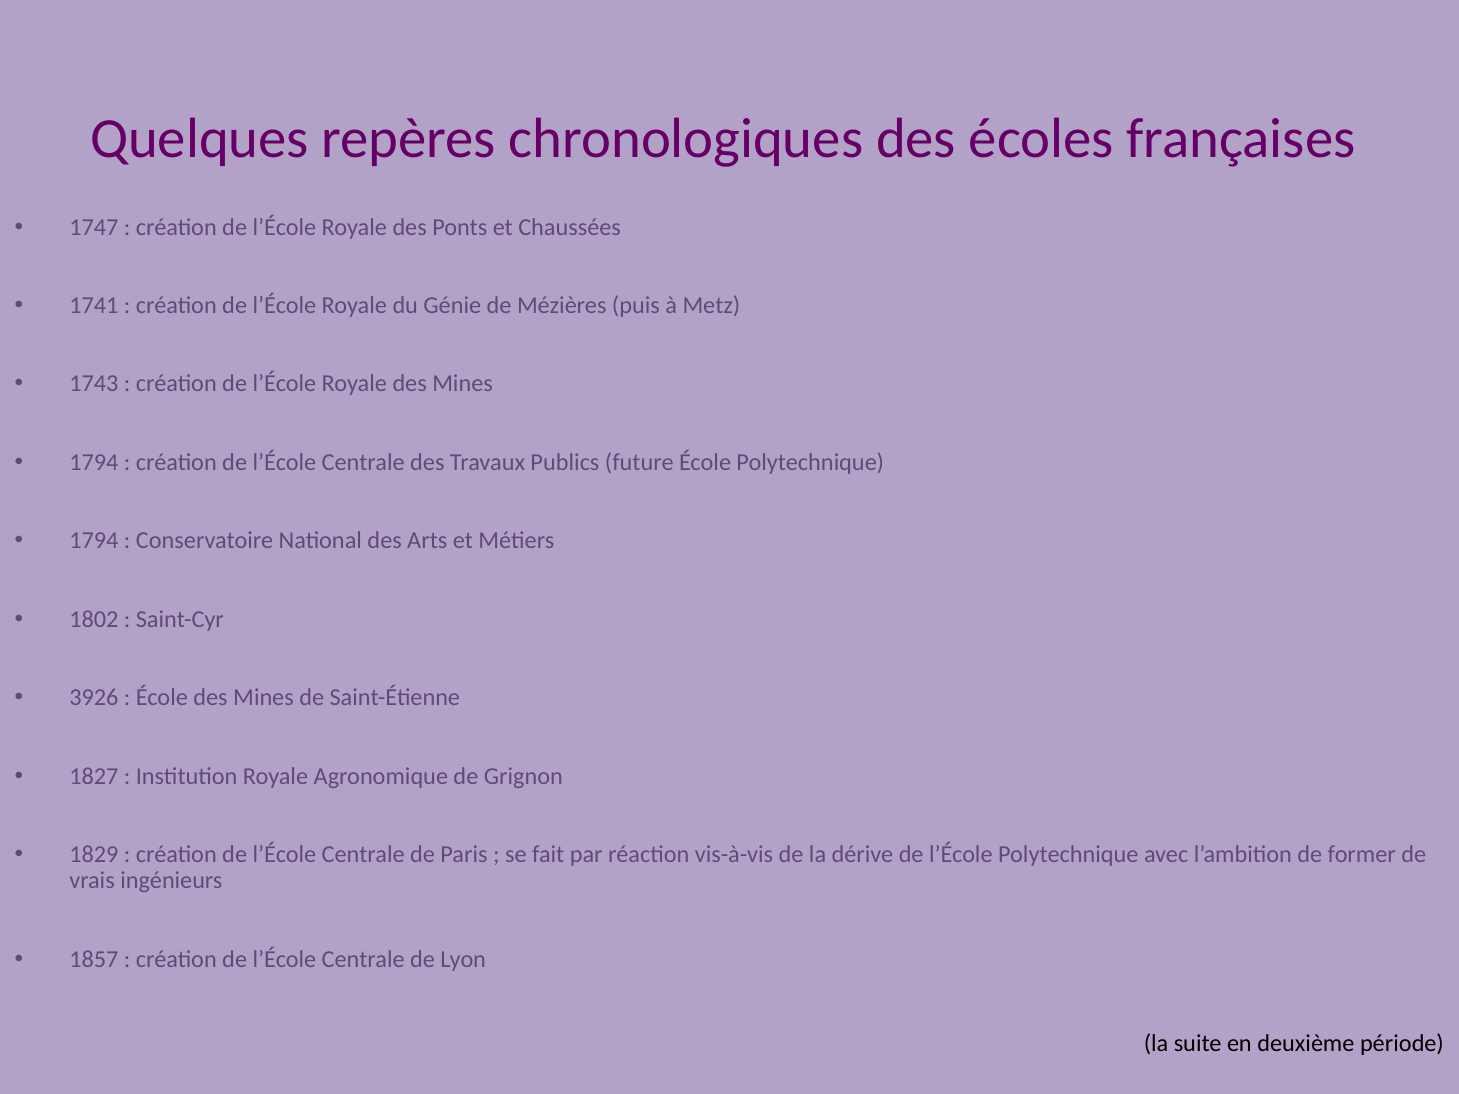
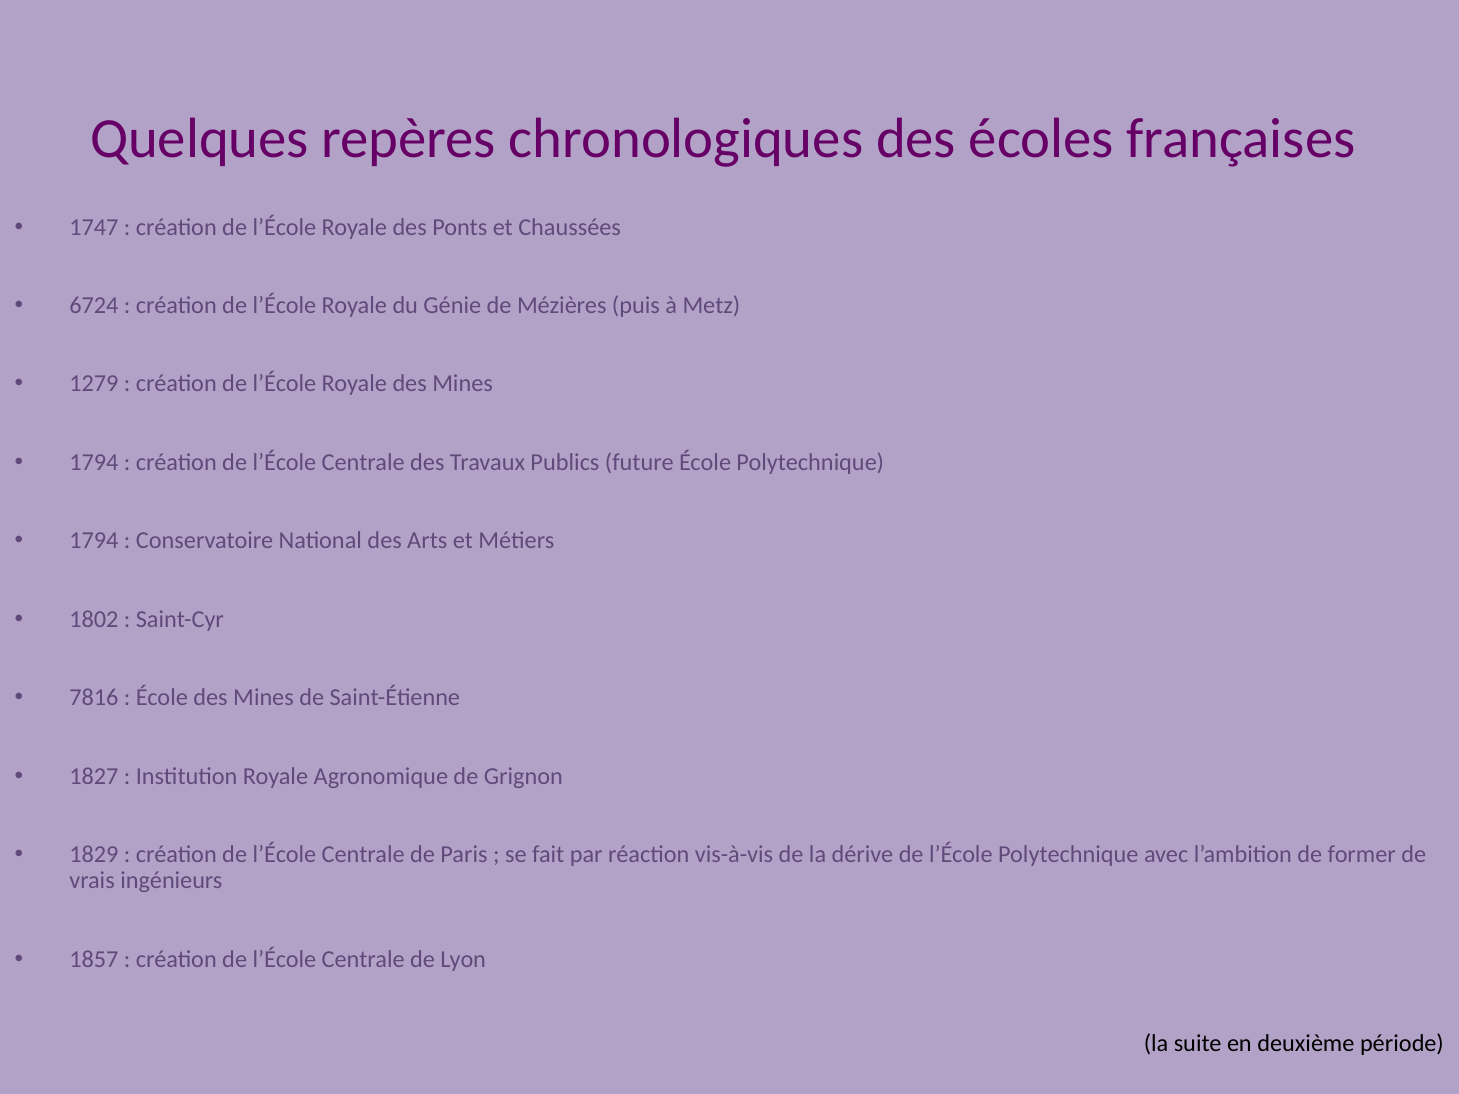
1741: 1741 -> 6724
1743: 1743 -> 1279
3926: 3926 -> 7816
